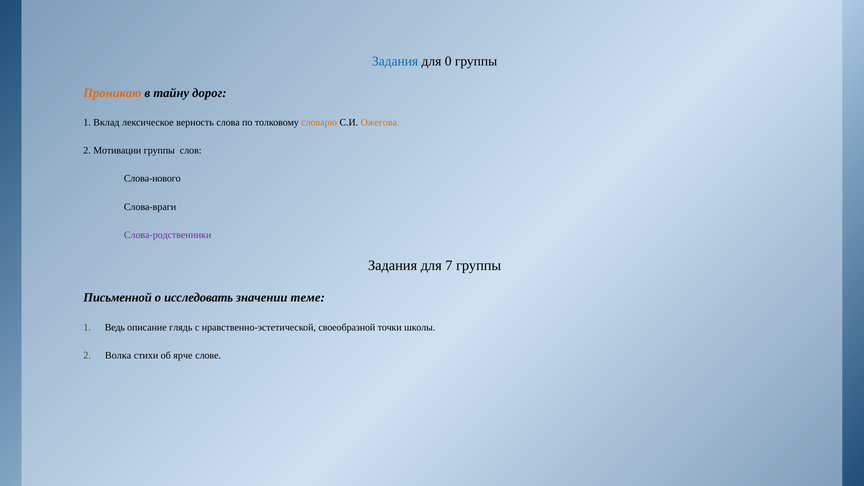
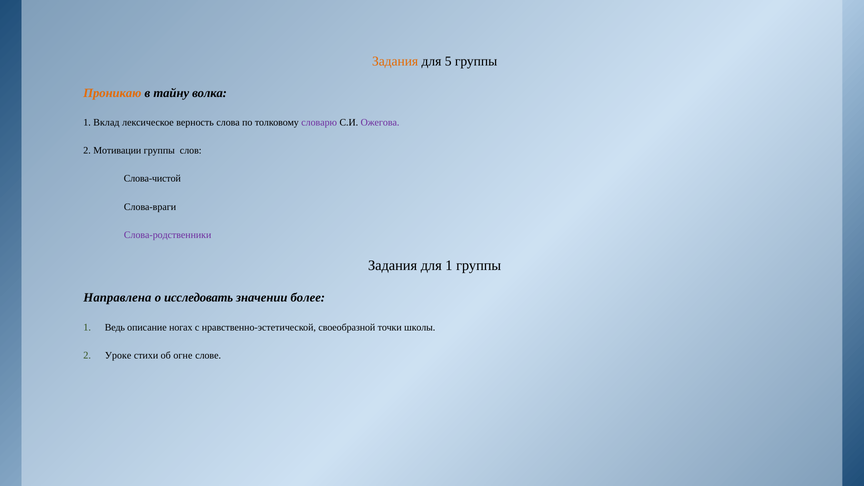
Задания at (395, 61) colour: blue -> orange
0: 0 -> 5
дорог: дорог -> волка
словарю colour: orange -> purple
Ожегова colour: orange -> purple
Слова-нового: Слова-нового -> Слова-чистой
для 7: 7 -> 1
Письменной: Письменной -> Направлена
теме: теме -> более
глядь: глядь -> ногах
Волка: Волка -> Уроке
ярче: ярче -> огне
